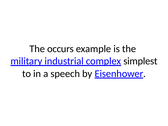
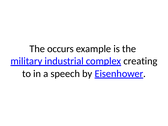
simplest: simplest -> creating
